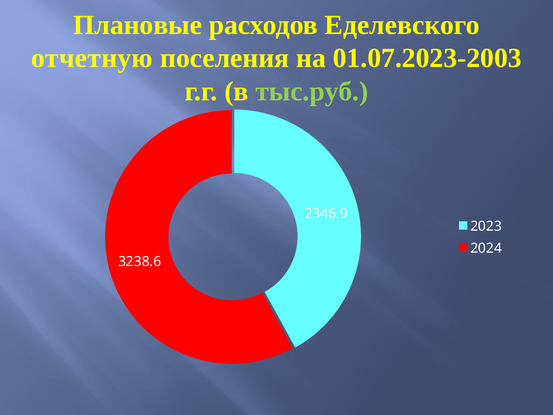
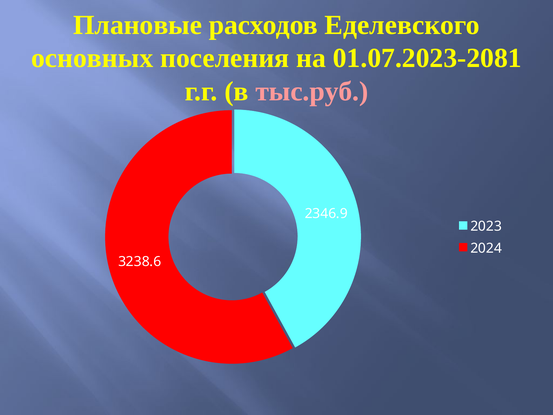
отчетную: отчетную -> основных
01.07.2023-2003: 01.07.2023-2003 -> 01.07.2023-2081
тыс.руб colour: light green -> pink
